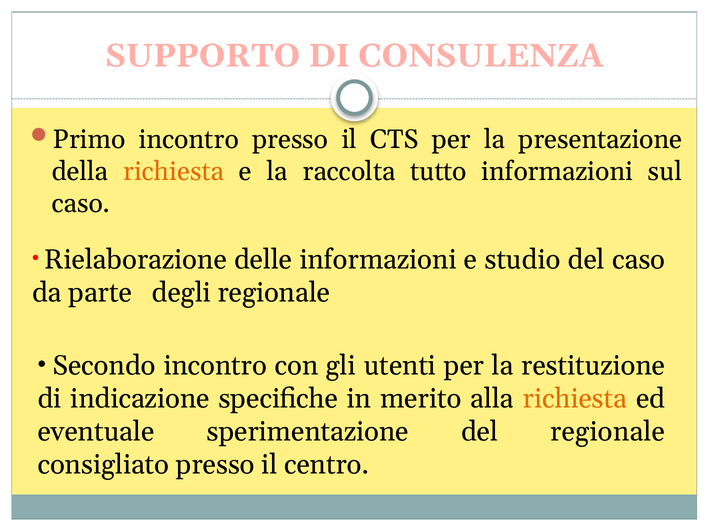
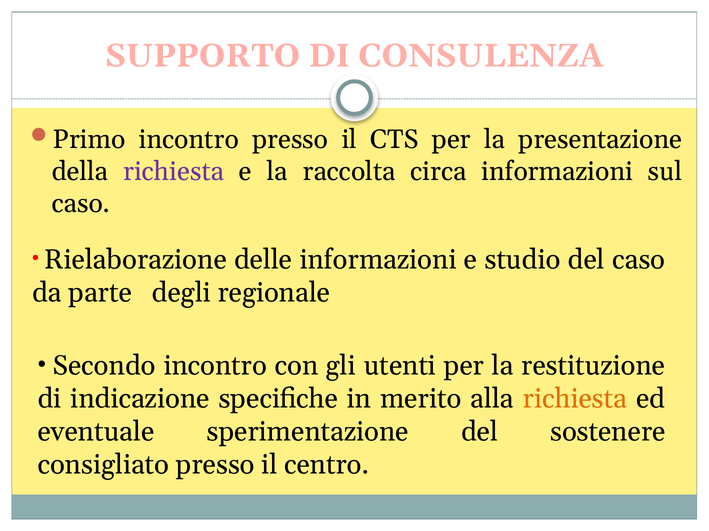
richiesta at (174, 172) colour: orange -> purple
tutto: tutto -> circa
del regionale: regionale -> sostenere
